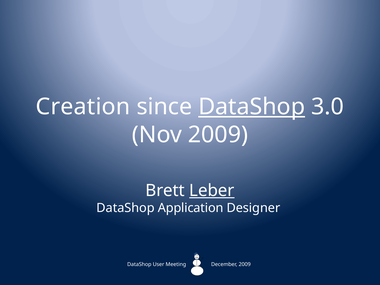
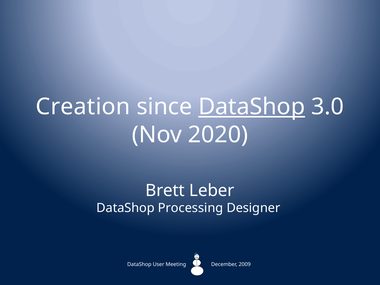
Nov 2009: 2009 -> 2020
Leber underline: present -> none
Application: Application -> Processing
